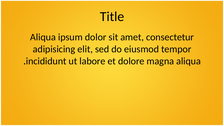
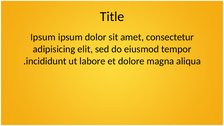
Aliqua at (43, 37): Aliqua -> Ipsum
